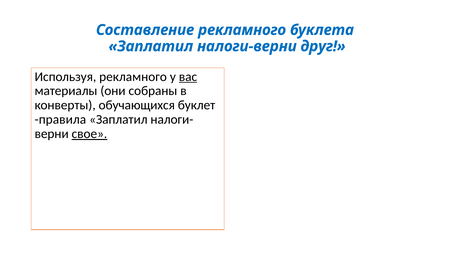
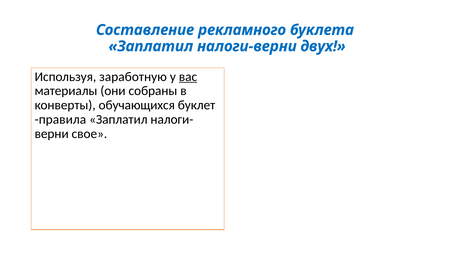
друг: друг -> двух
Используя рекламного: рекламного -> заработную
свое underline: present -> none
